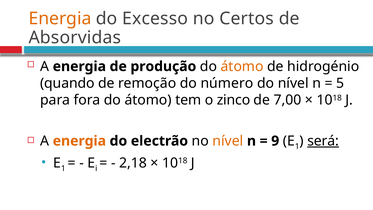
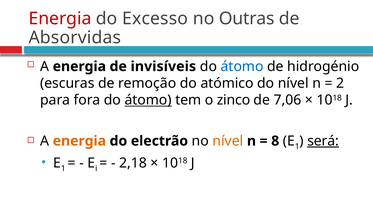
Energia at (60, 18) colour: orange -> red
Certos: Certos -> Outras
produção: produção -> invisíveis
átomo at (242, 66) colour: orange -> blue
quando: quando -> escuras
número: número -> atómico
5: 5 -> 2
átomo at (148, 100) underline: none -> present
7,00: 7,00 -> 7,06
9: 9 -> 8
